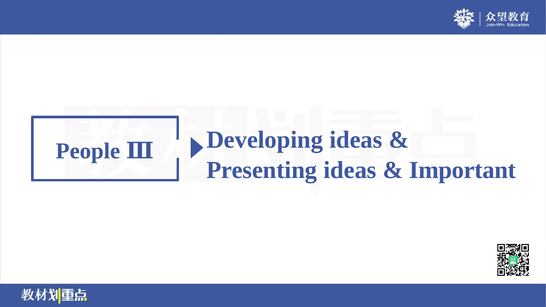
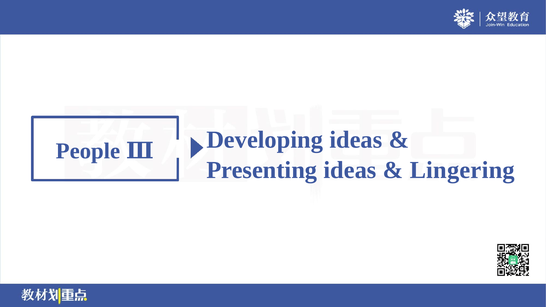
Important: Important -> Lingering
